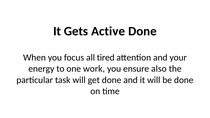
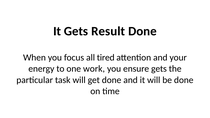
Active: Active -> Result
ensure also: also -> gets
